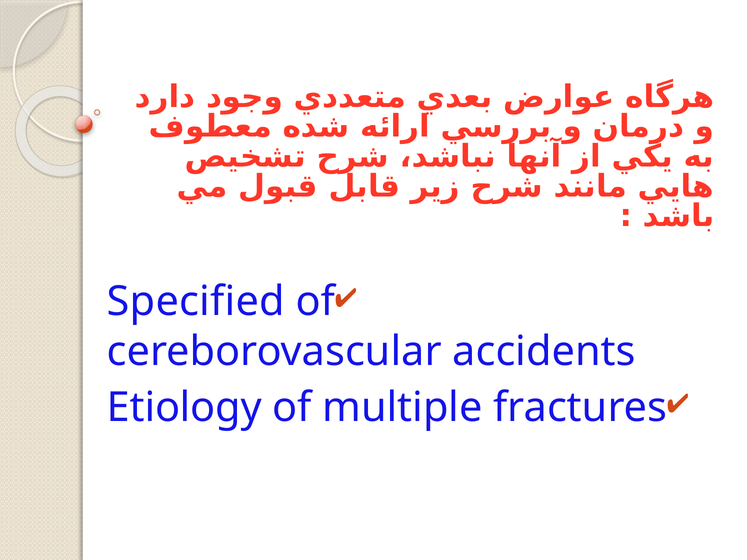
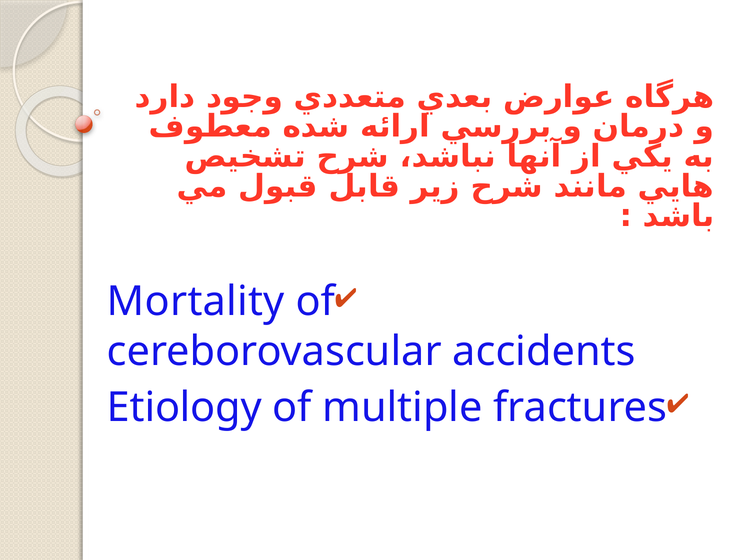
Specified: Specified -> Mortality
